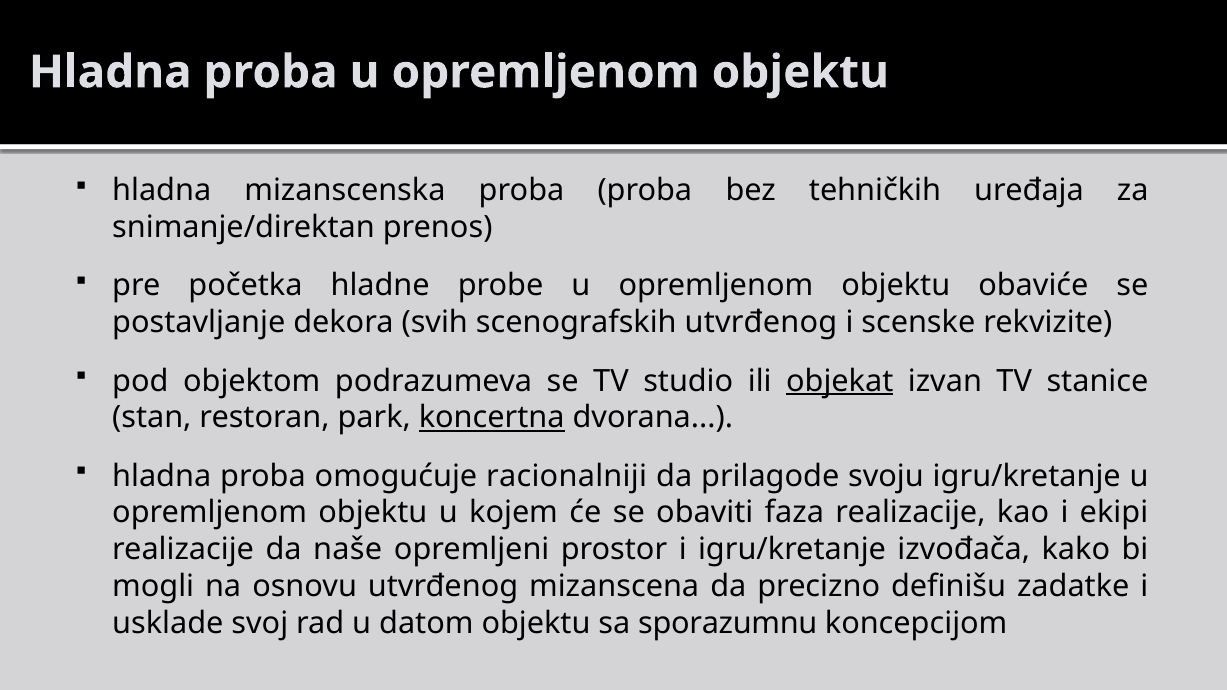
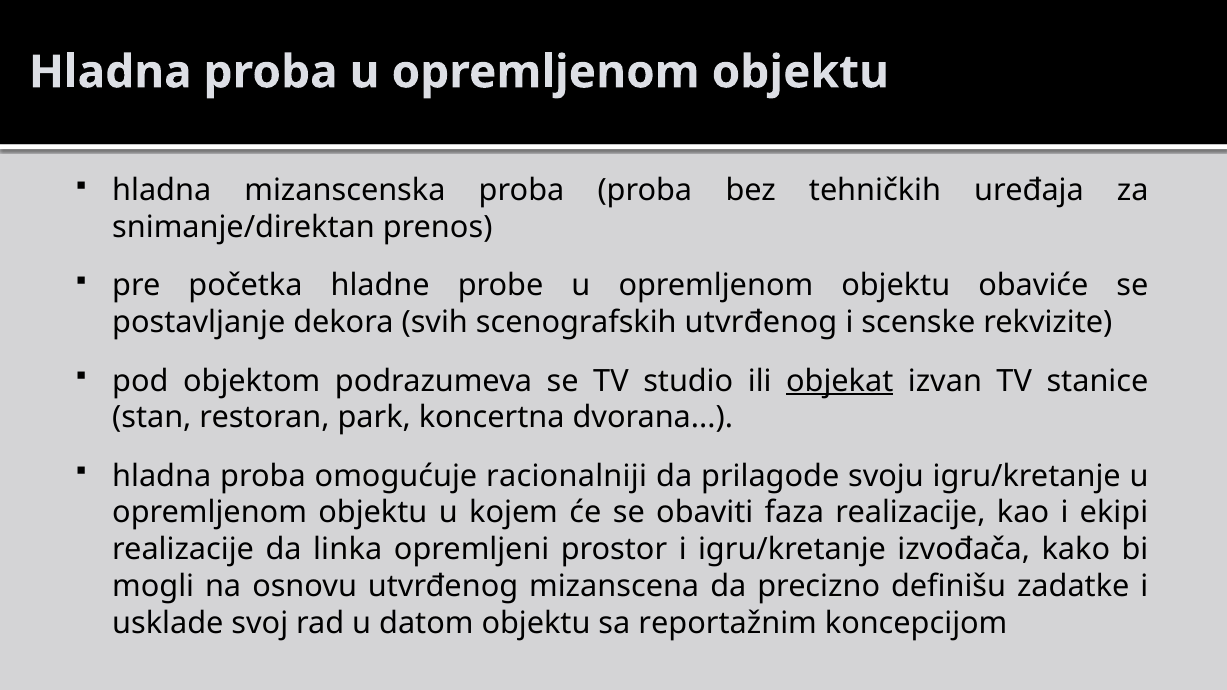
koncertna underline: present -> none
naše: naše -> linka
sporazumnu: sporazumnu -> reportažnim
